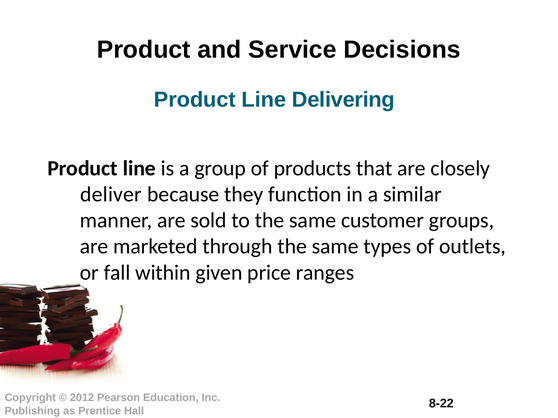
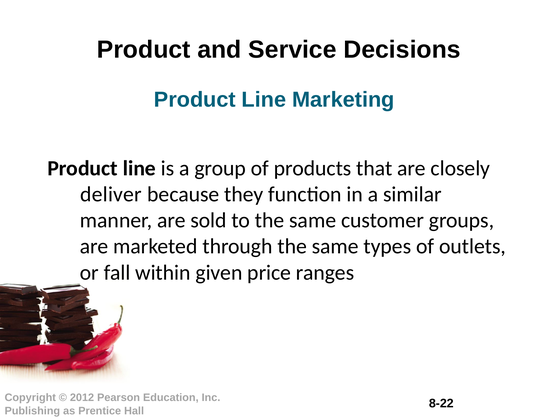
Delivering: Delivering -> Marketing
